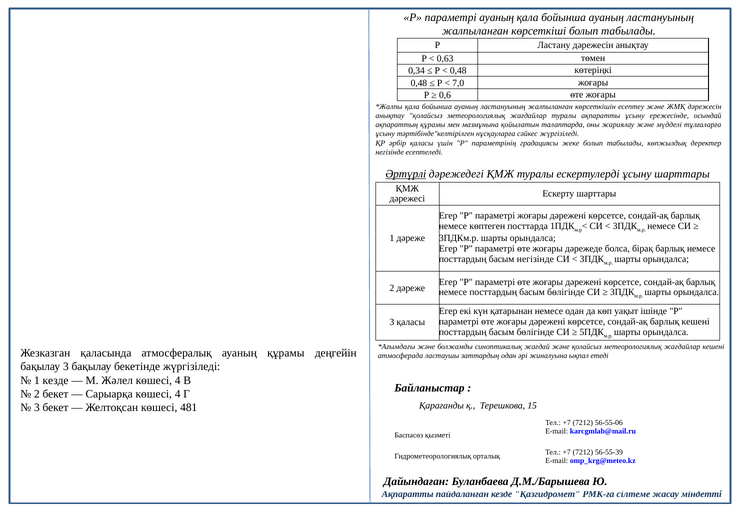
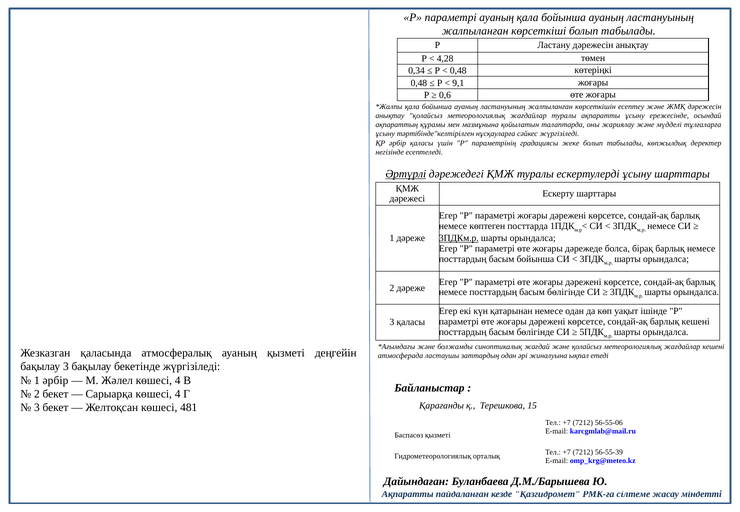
0,63: 0,63 -> 4,28
7,0: 7,0 -> 9,1
3ПДКм.р underline: none -> present
басым негізінде: негізінде -> бойынша
ауаның құрамы: құрамы -> қызметі
1 кезде: кезде -> әрбір
